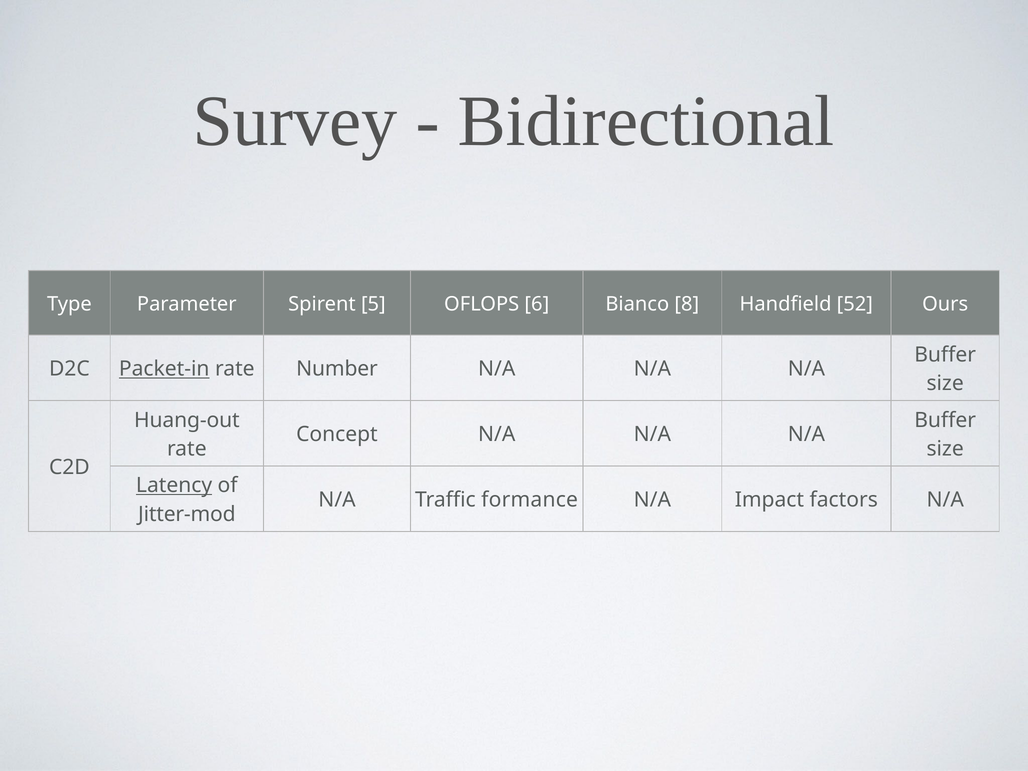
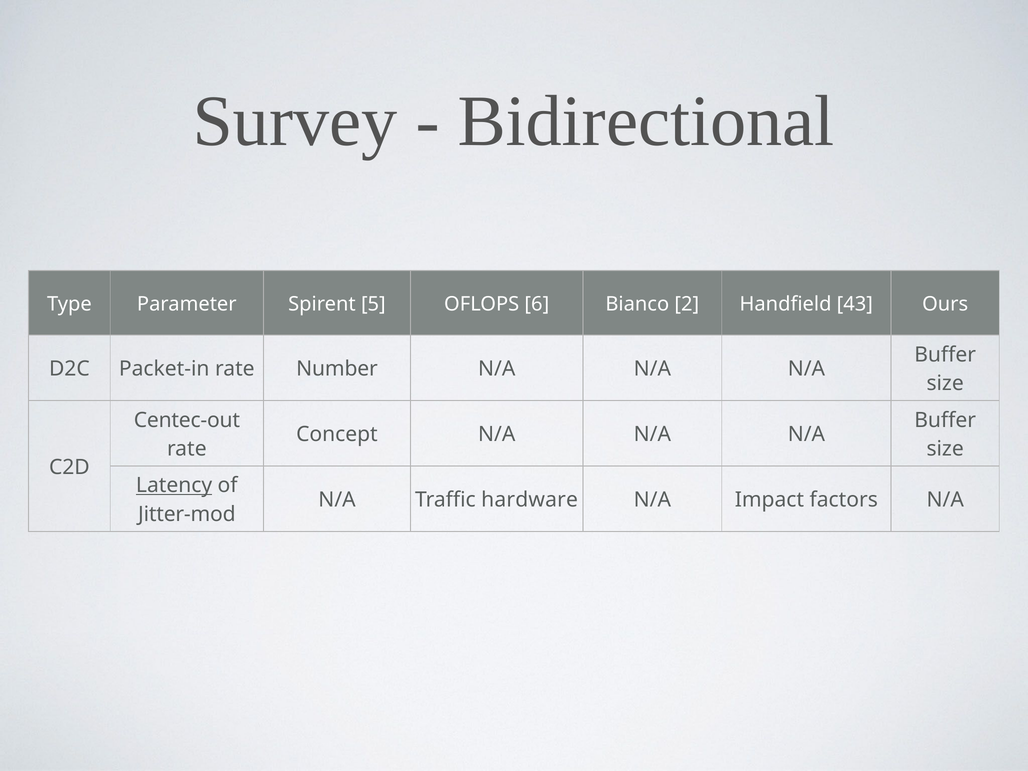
8: 8 -> 2
52: 52 -> 43
Packet-in underline: present -> none
Huang-out: Huang-out -> Centec-out
formance: formance -> hardware
